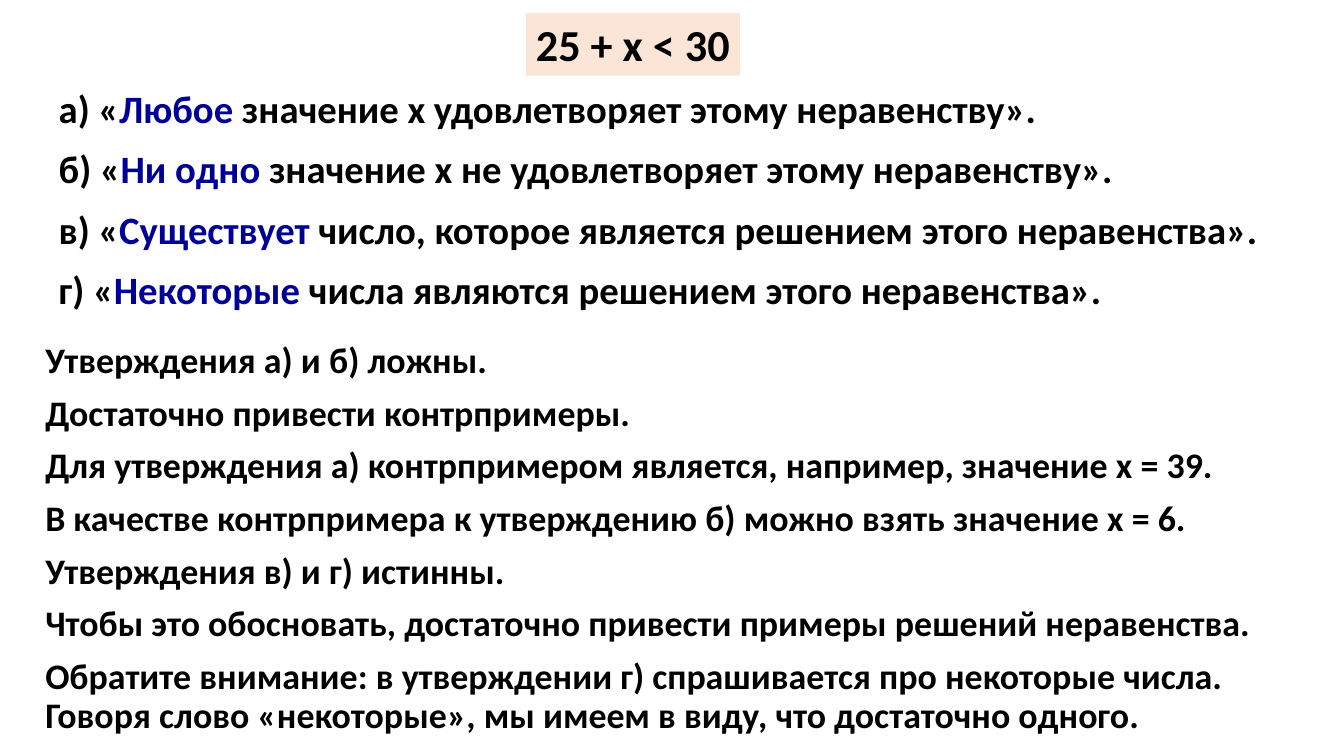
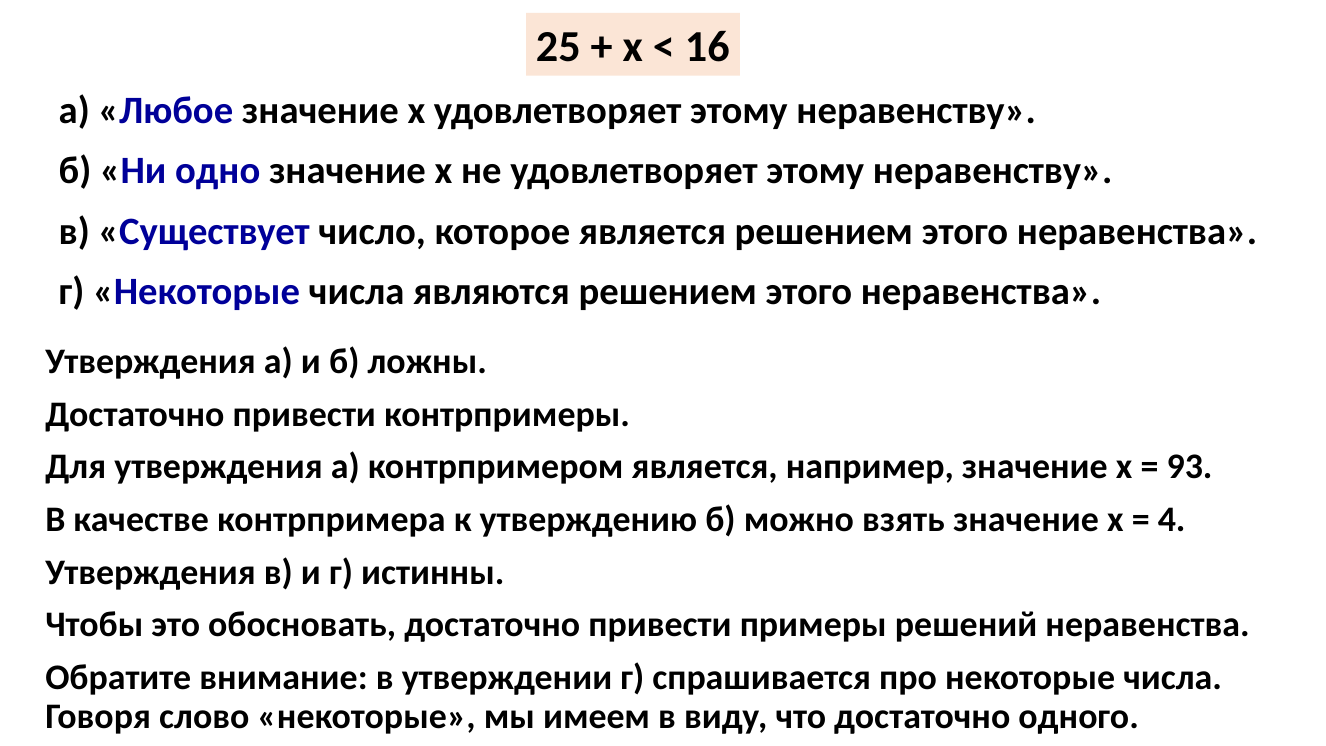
30: 30 -> 16
39: 39 -> 93
6: 6 -> 4
